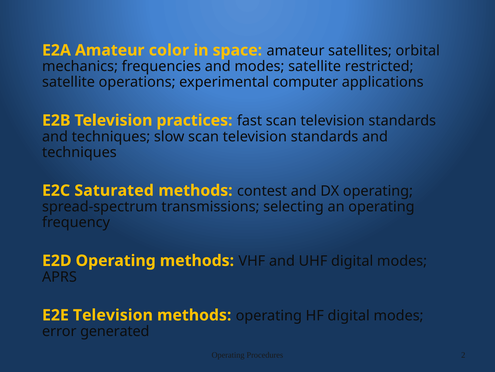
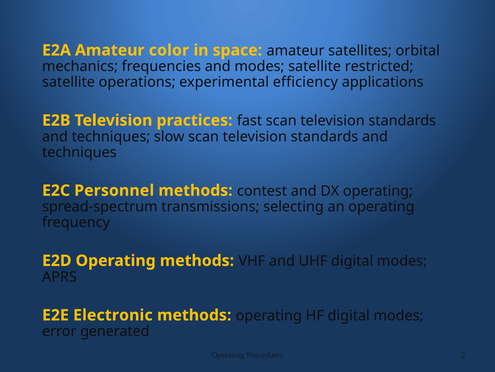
computer: computer -> efficiency
Saturated: Saturated -> Personnel
E2E Television: Television -> Electronic
